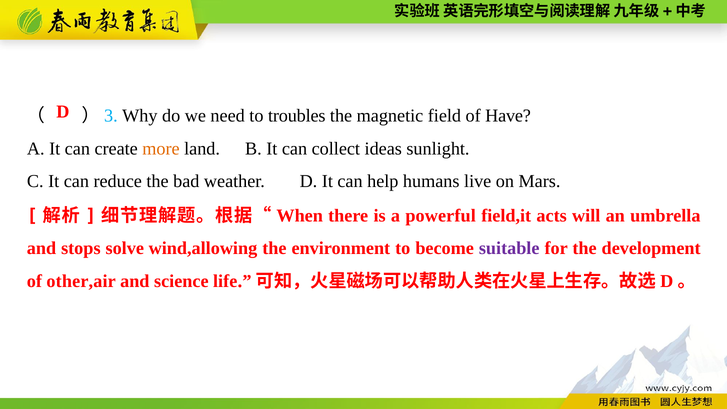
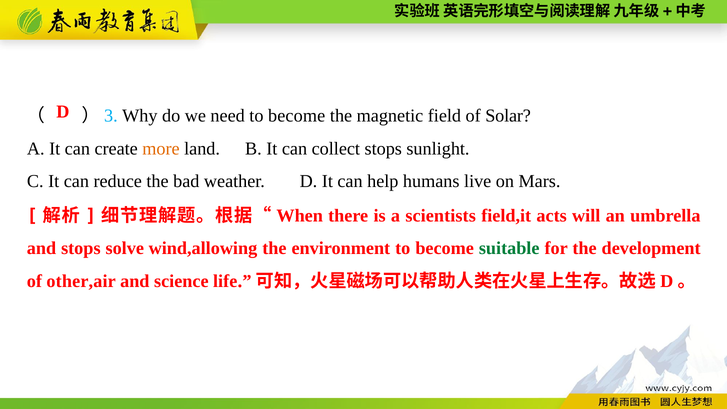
need to troubles: troubles -> become
Have: Have -> Solar
collect ideas: ideas -> stops
powerful: powerful -> scientists
suitable colour: purple -> green
